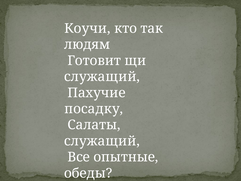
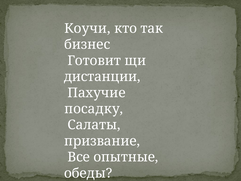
людям: людям -> бизнес
служащий at (102, 77): служащий -> дистанции
служащий at (102, 141): служащий -> призвание
